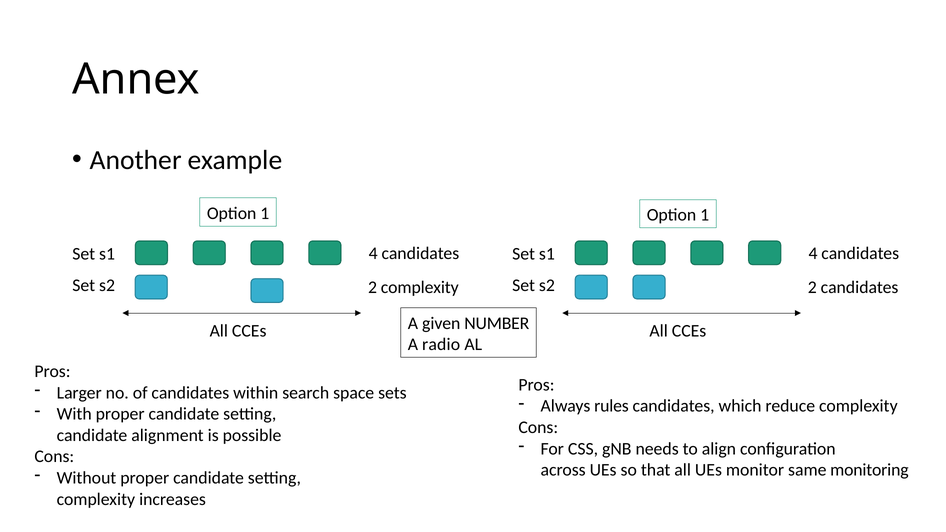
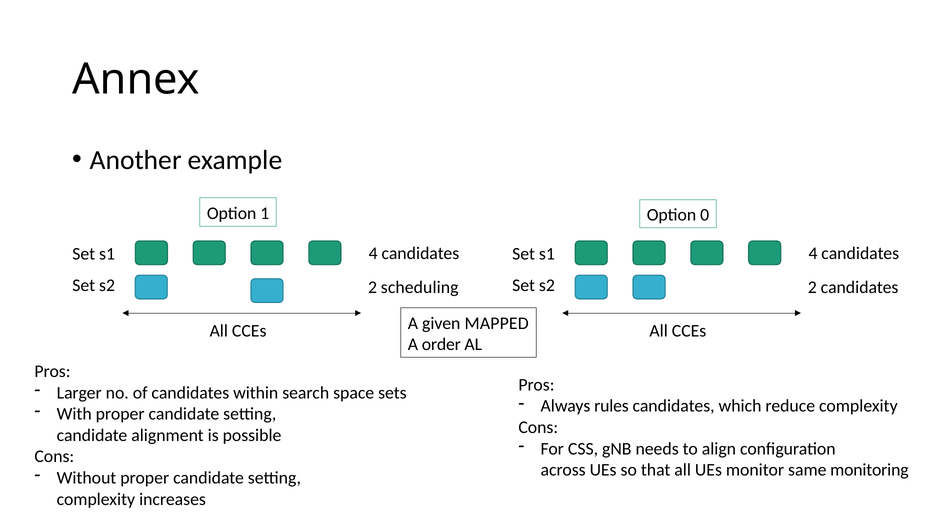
1 Option 1: 1 -> 0
2 complexity: complexity -> scheduling
NUMBER: NUMBER -> MAPPED
radio: radio -> order
